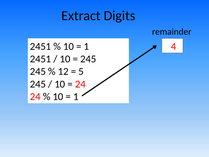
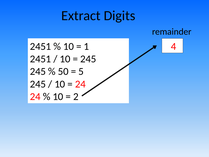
12: 12 -> 50
1 at (76, 97): 1 -> 2
